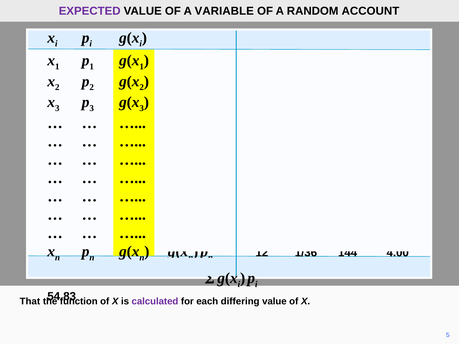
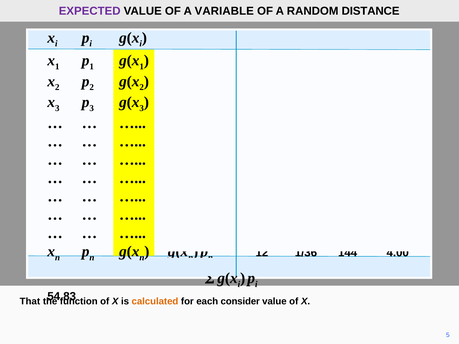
ACCOUNT: ACCOUNT -> DISTANCE
calculated colour: purple -> orange
differing: differing -> consider
